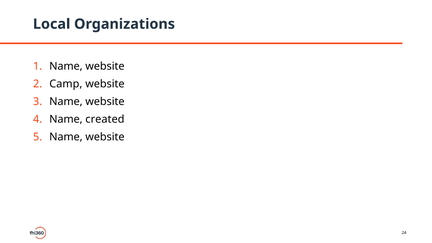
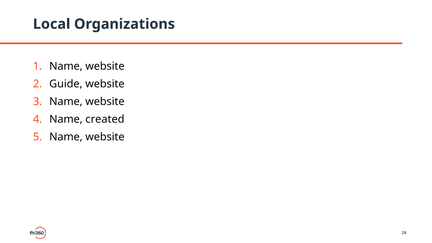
Camp: Camp -> Guide
